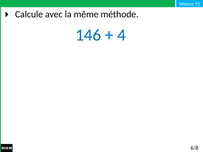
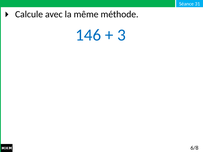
4: 4 -> 3
